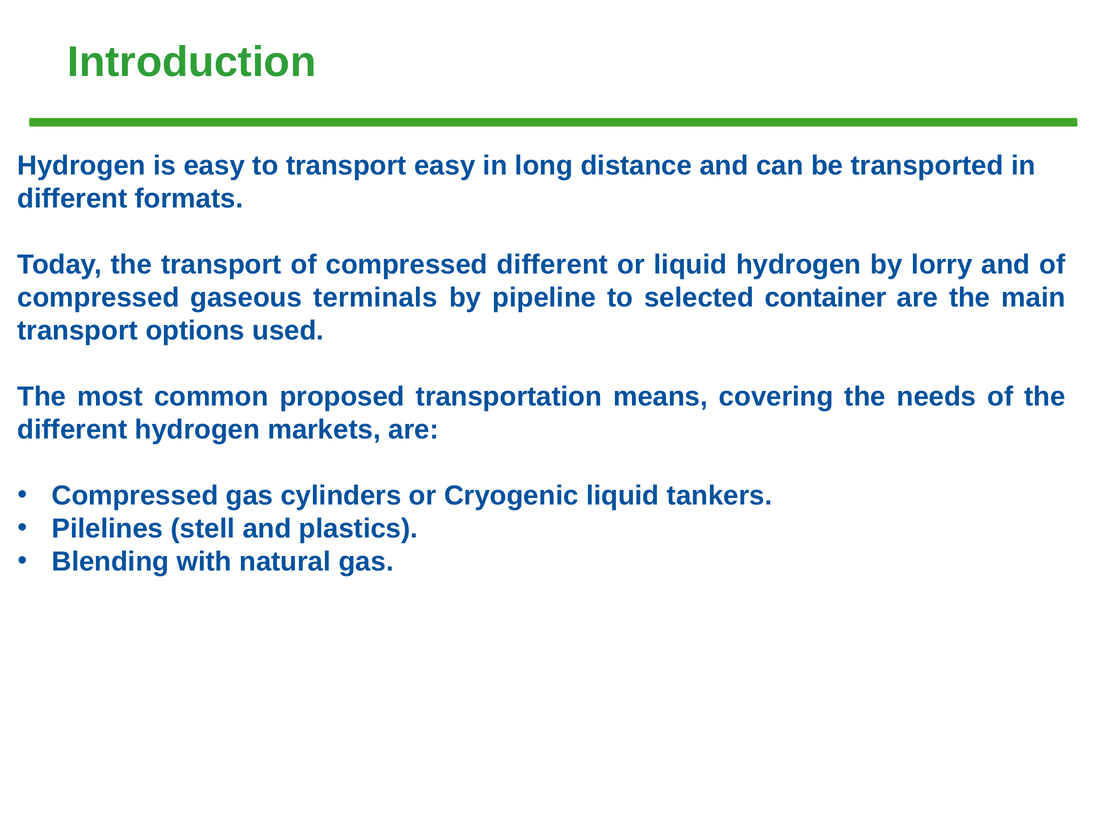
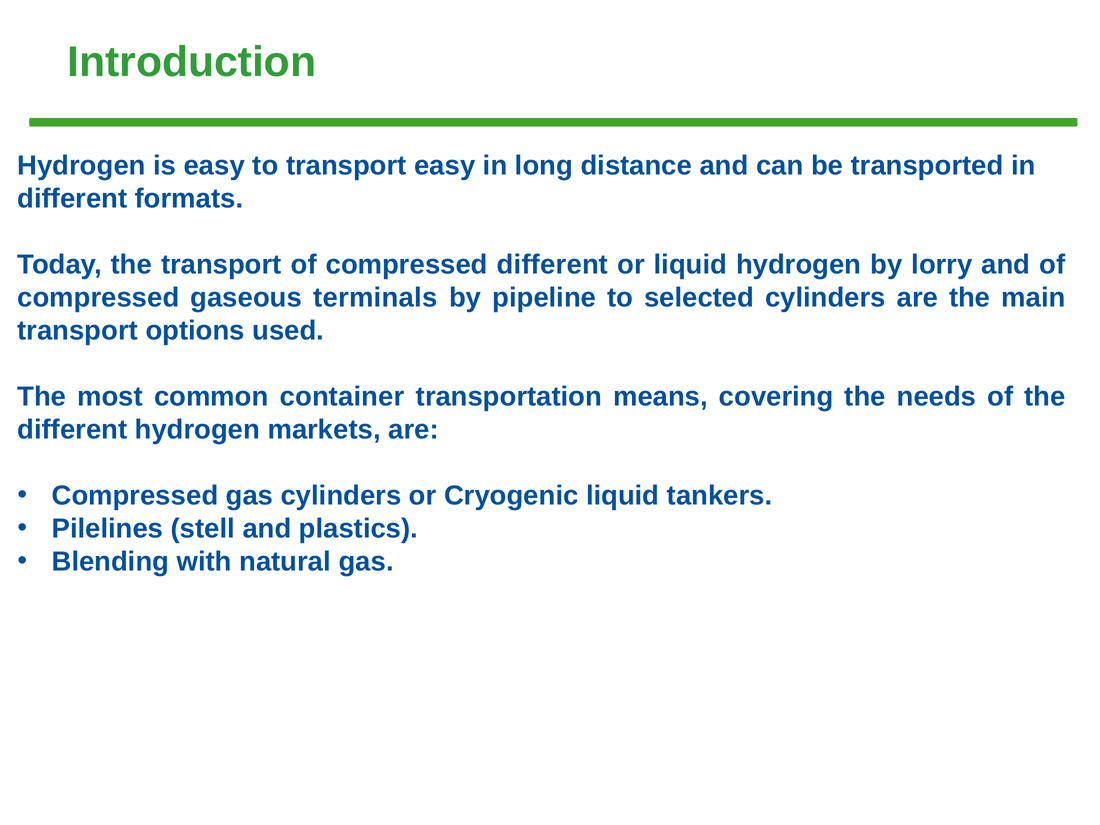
selected container: container -> cylinders
proposed: proposed -> container
